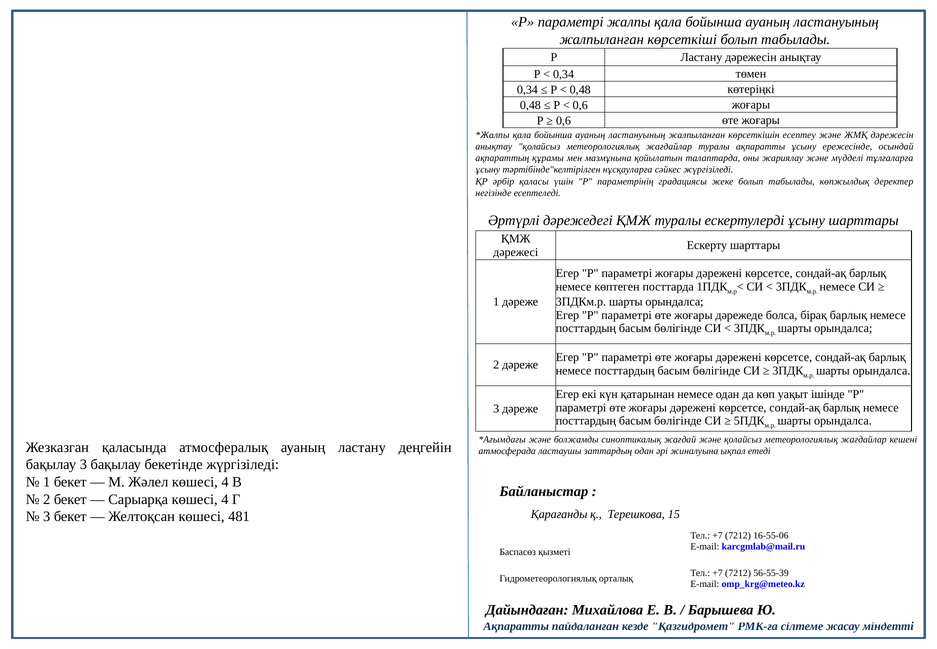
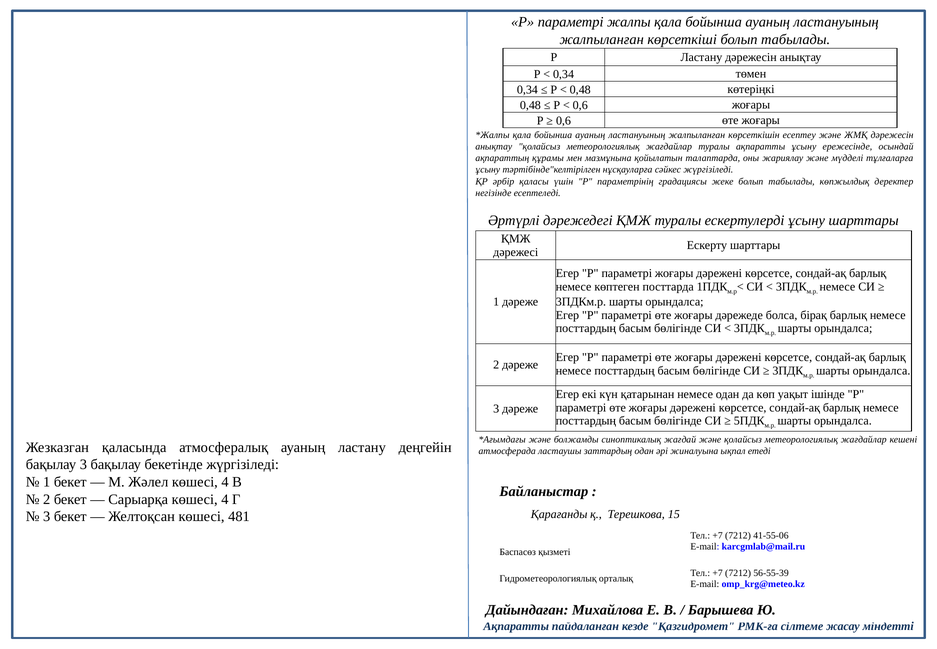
16-55-06: 16-55-06 -> 41-55-06
